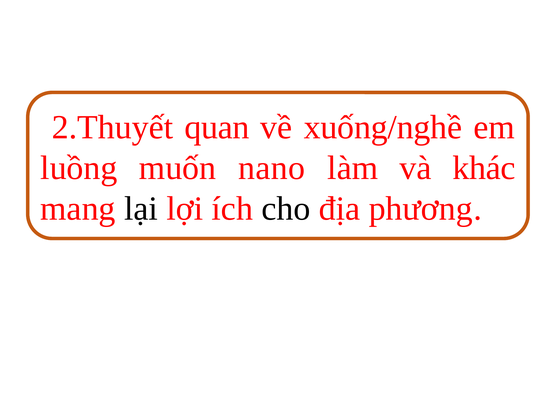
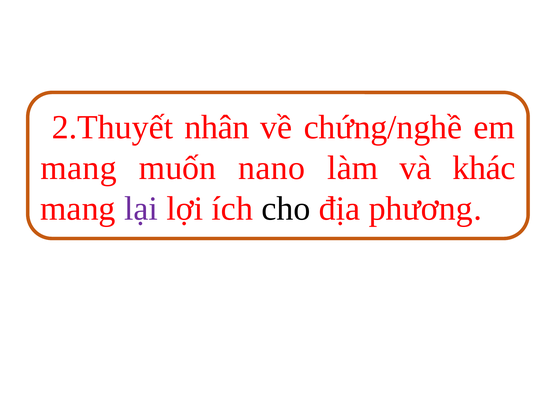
quan: quan -> nhân
xuống/nghề: xuống/nghề -> chứng/nghề
luồng at (79, 168): luồng -> mang
lại colour: black -> purple
